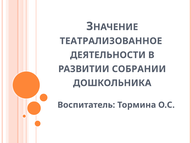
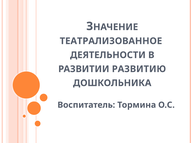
СОБРАНИИ: СОБРАНИИ -> РАЗВИТИЮ
